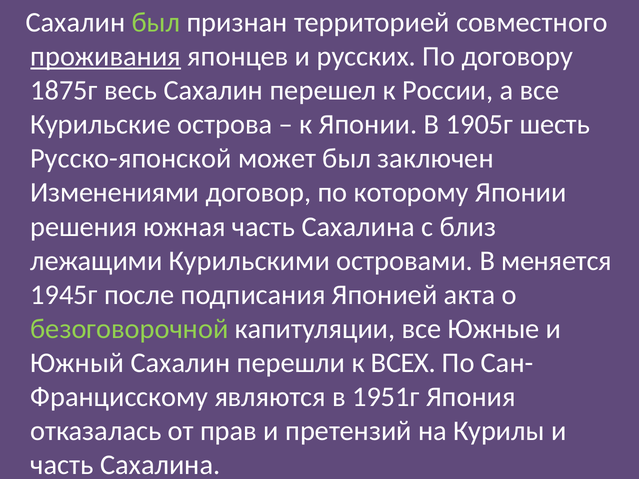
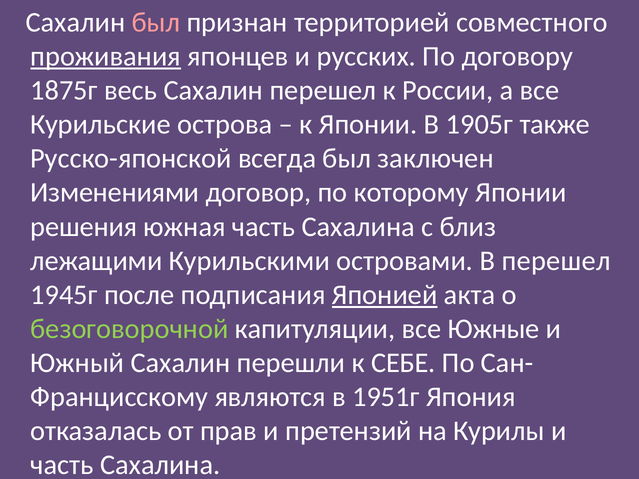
был at (156, 22) colour: light green -> pink
шесть: шесть -> также
может: может -> всегда
В меняется: меняется -> перешел
Японией underline: none -> present
ВСЕХ: ВСЕХ -> СЕБЕ
